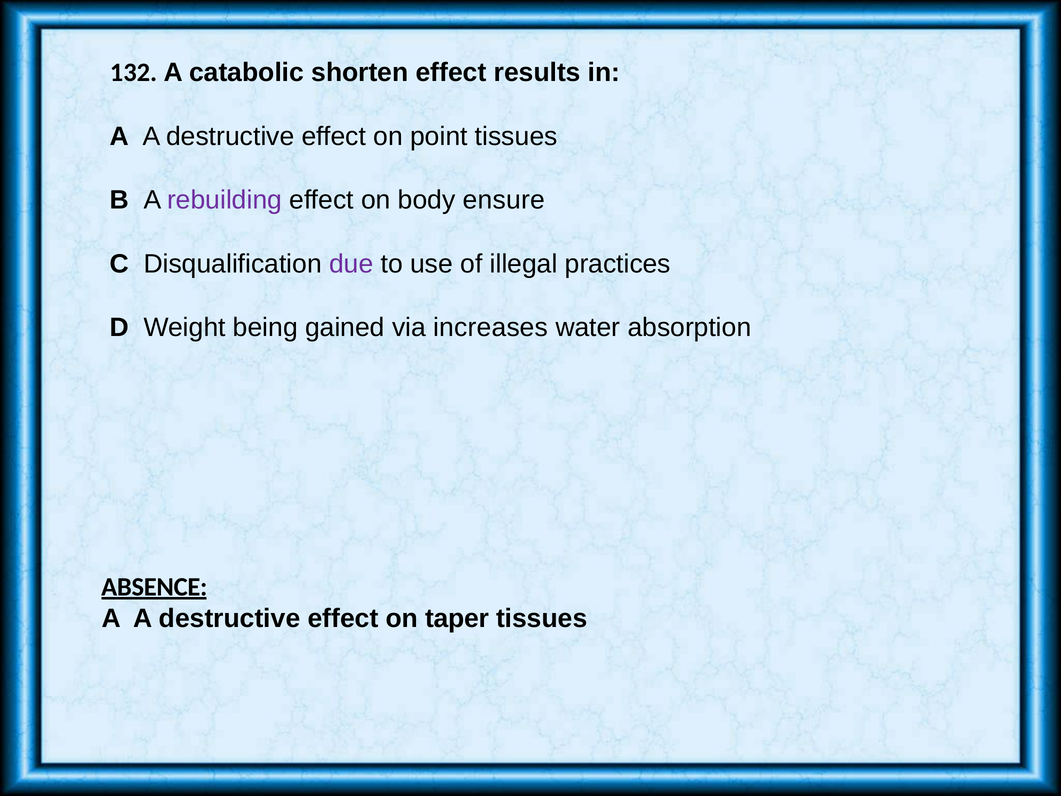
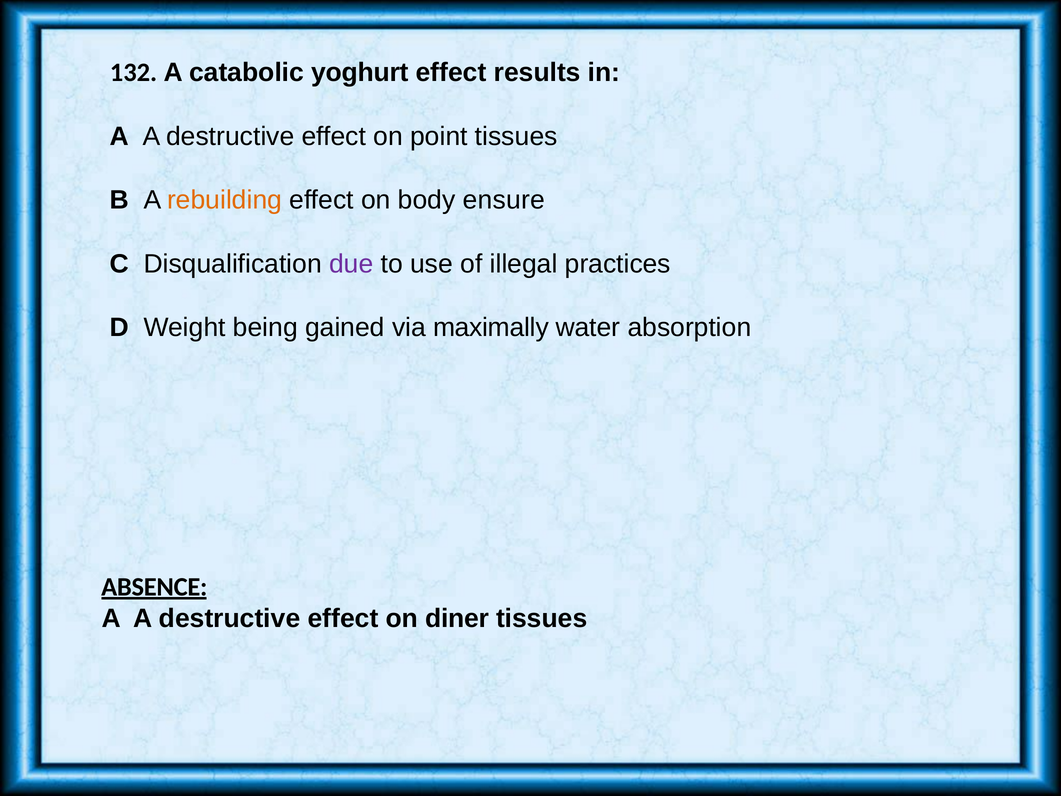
shorten: shorten -> yoghurt
rebuilding colour: purple -> orange
increases: increases -> maximally
taper: taper -> diner
